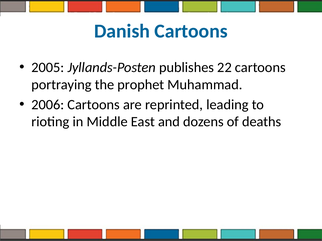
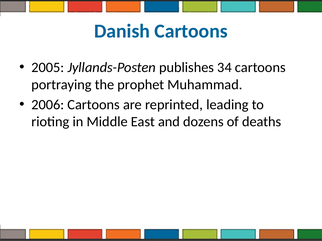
22: 22 -> 34
